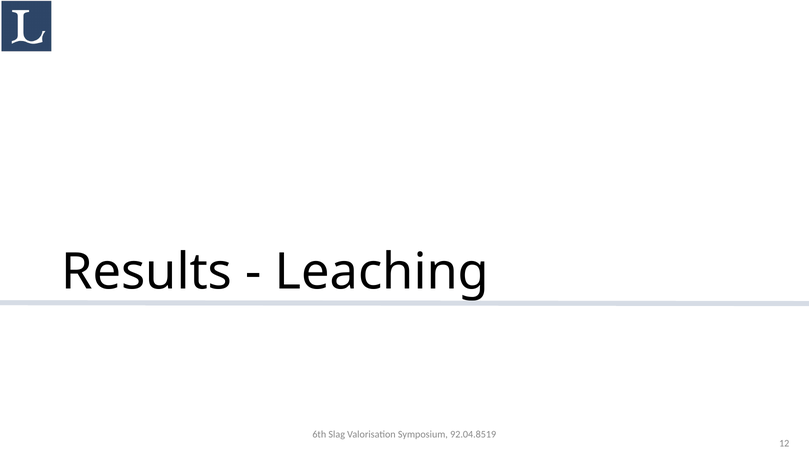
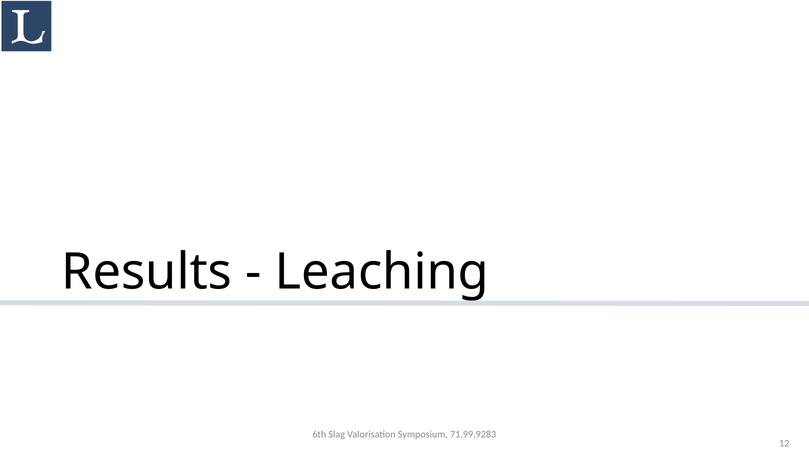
92.04.8519: 92.04.8519 -> 71.99.9283
